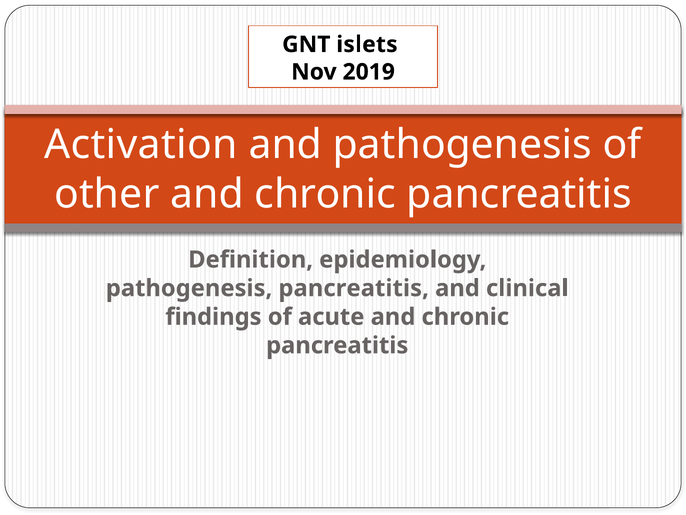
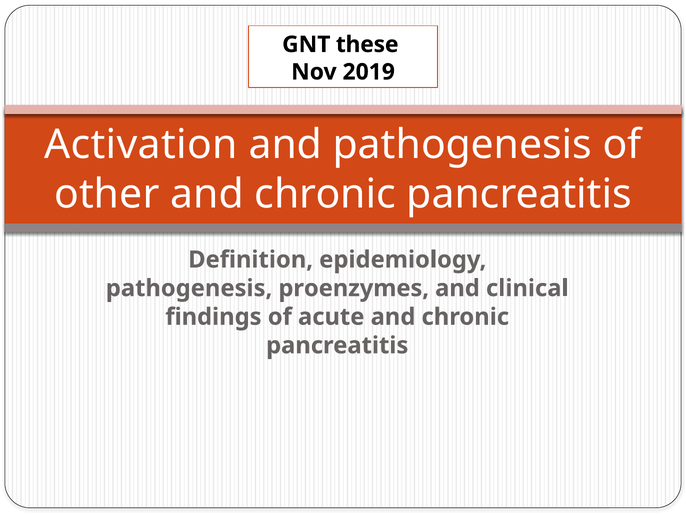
islets: islets -> these
pathogenesis pancreatitis: pancreatitis -> proenzymes
